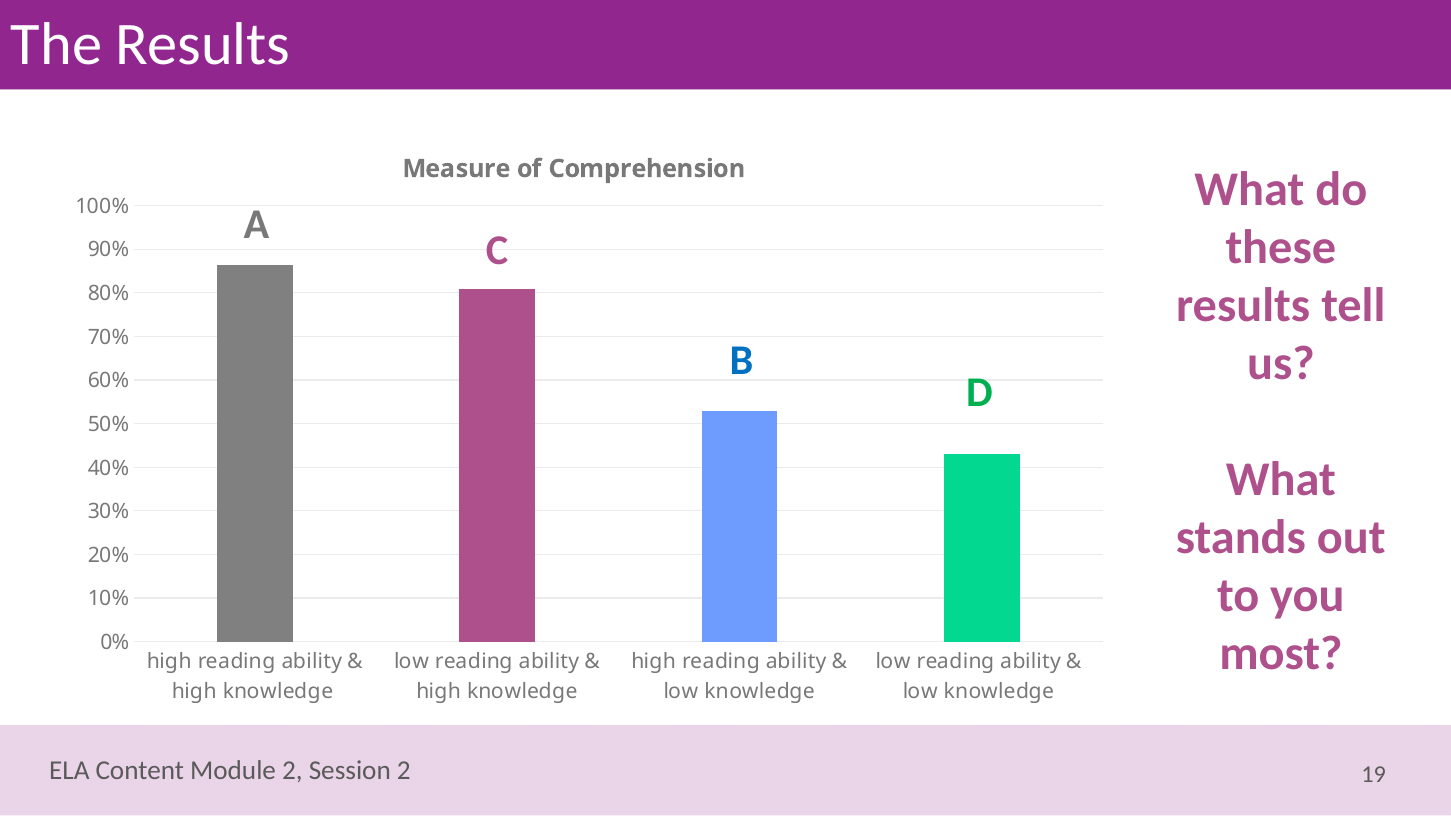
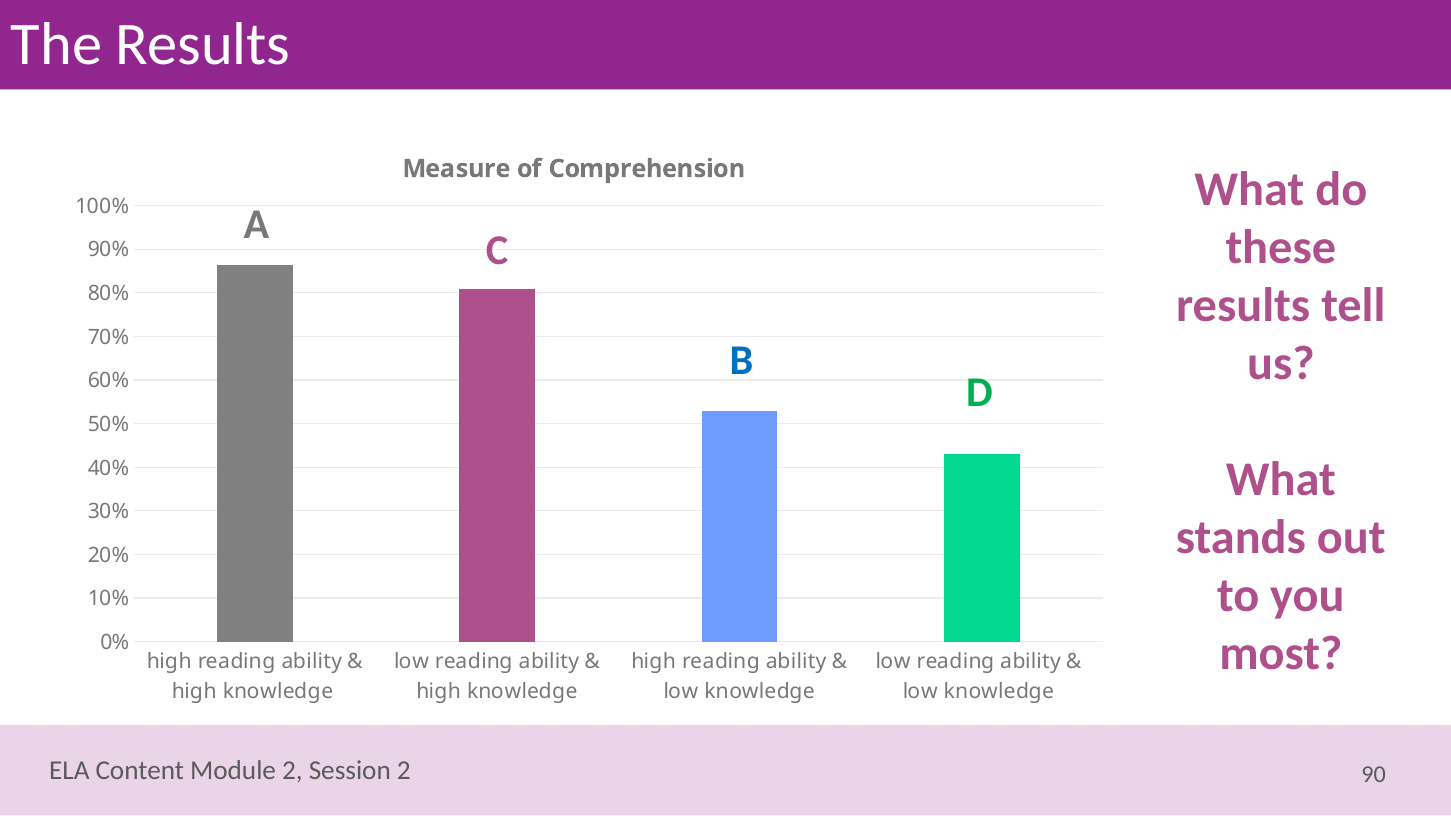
19: 19 -> 90
